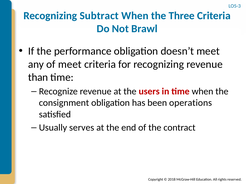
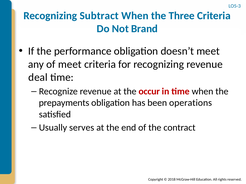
Brawl: Brawl -> Brand
than: than -> deal
users: users -> occur
consignment: consignment -> prepayments
